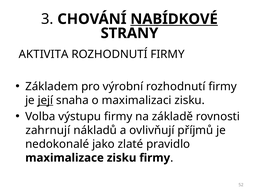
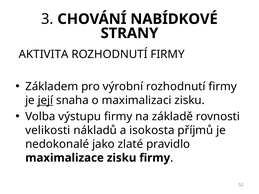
NABÍDKOVÉ underline: present -> none
zahrnují: zahrnují -> velikosti
ovlivňují: ovlivňují -> isokosta
